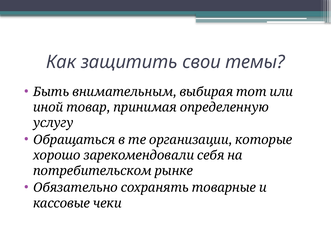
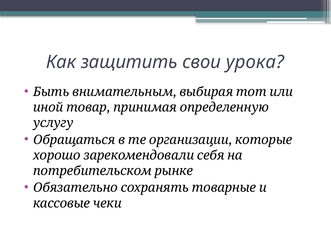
темы: темы -> урока
